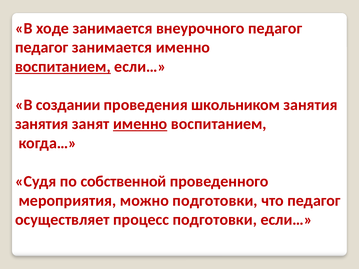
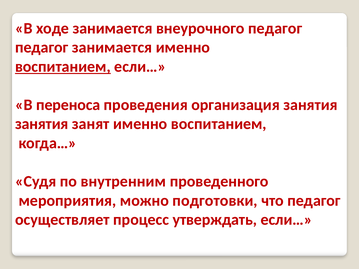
создании: создании -> переноса
школьником: школьником -> организация
именно at (140, 124) underline: present -> none
собственной: собственной -> внутренним
процесс подготовки: подготовки -> утверждать
